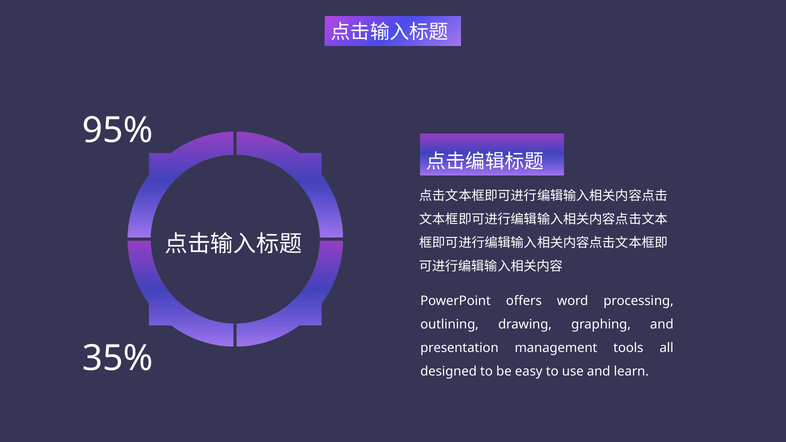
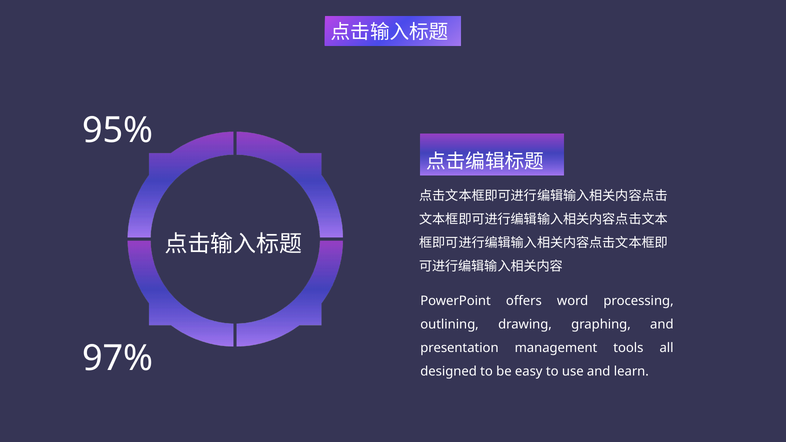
35%: 35% -> 97%
